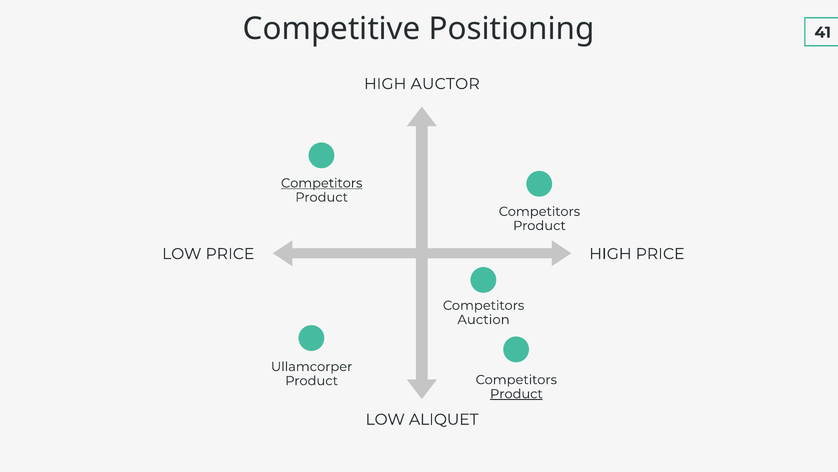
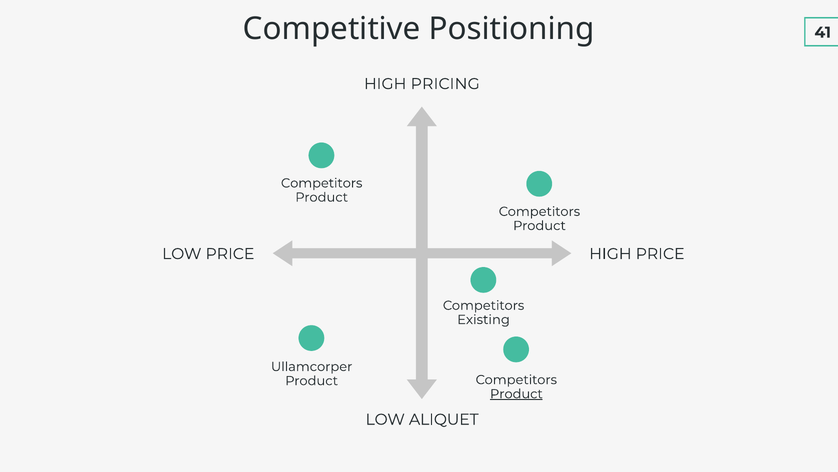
AUCTOR: AUCTOR -> PRICING
Competitors at (322, 183) underline: present -> none
Auction: Auction -> Existing
